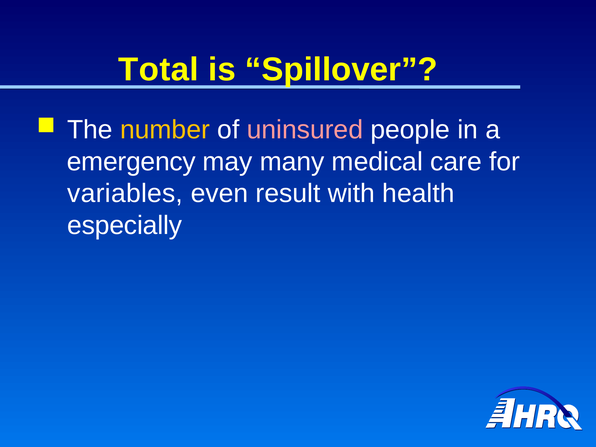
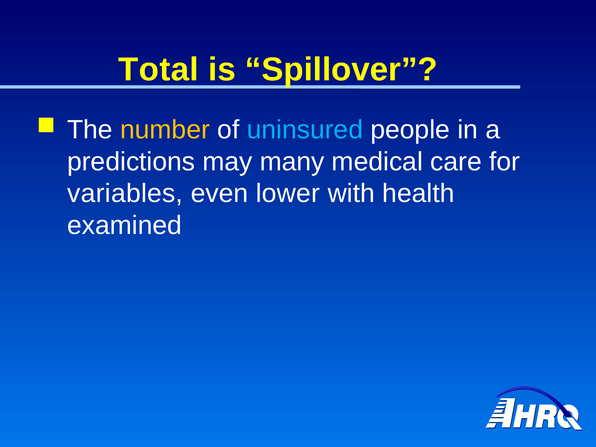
uninsured colour: pink -> light blue
emergency: emergency -> predictions
result: result -> lower
especially: especially -> examined
